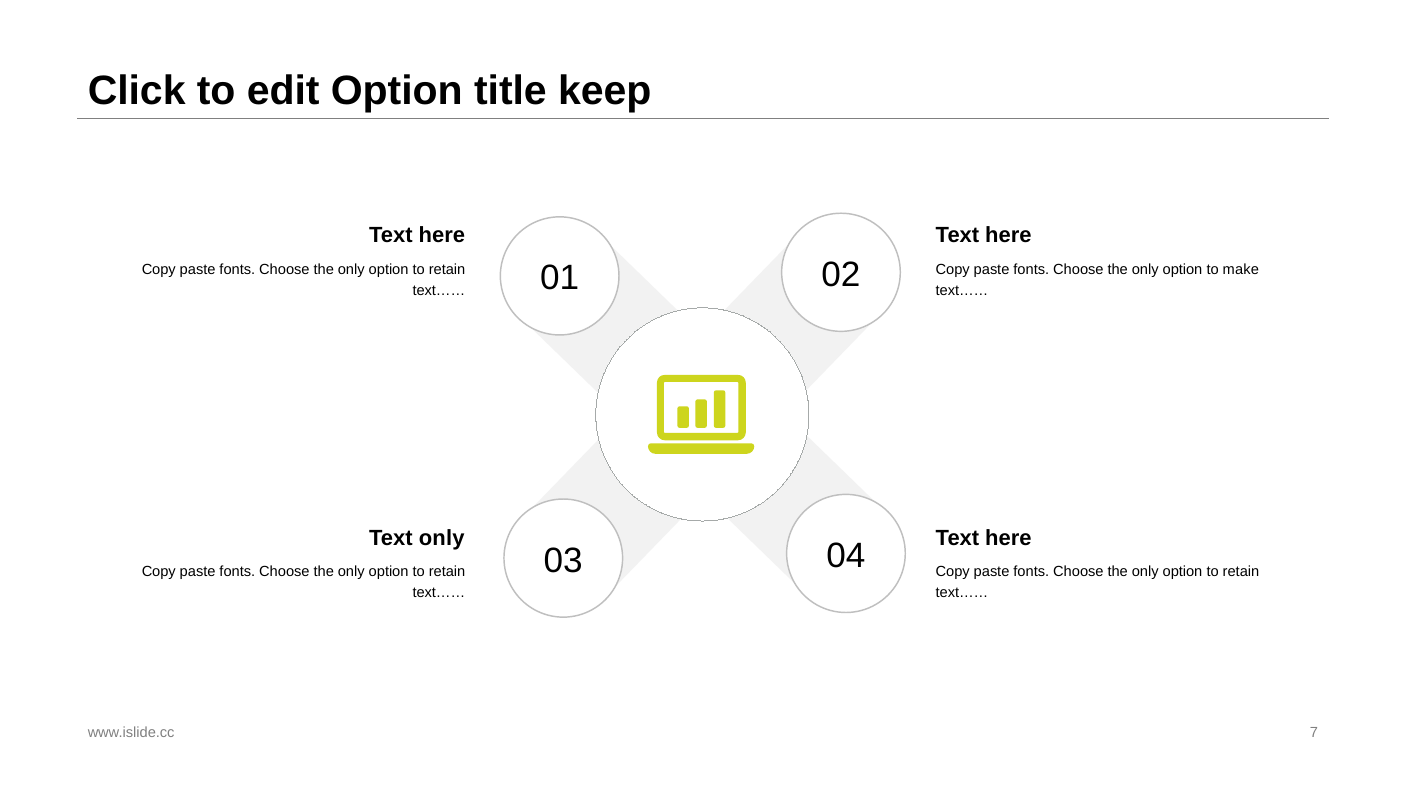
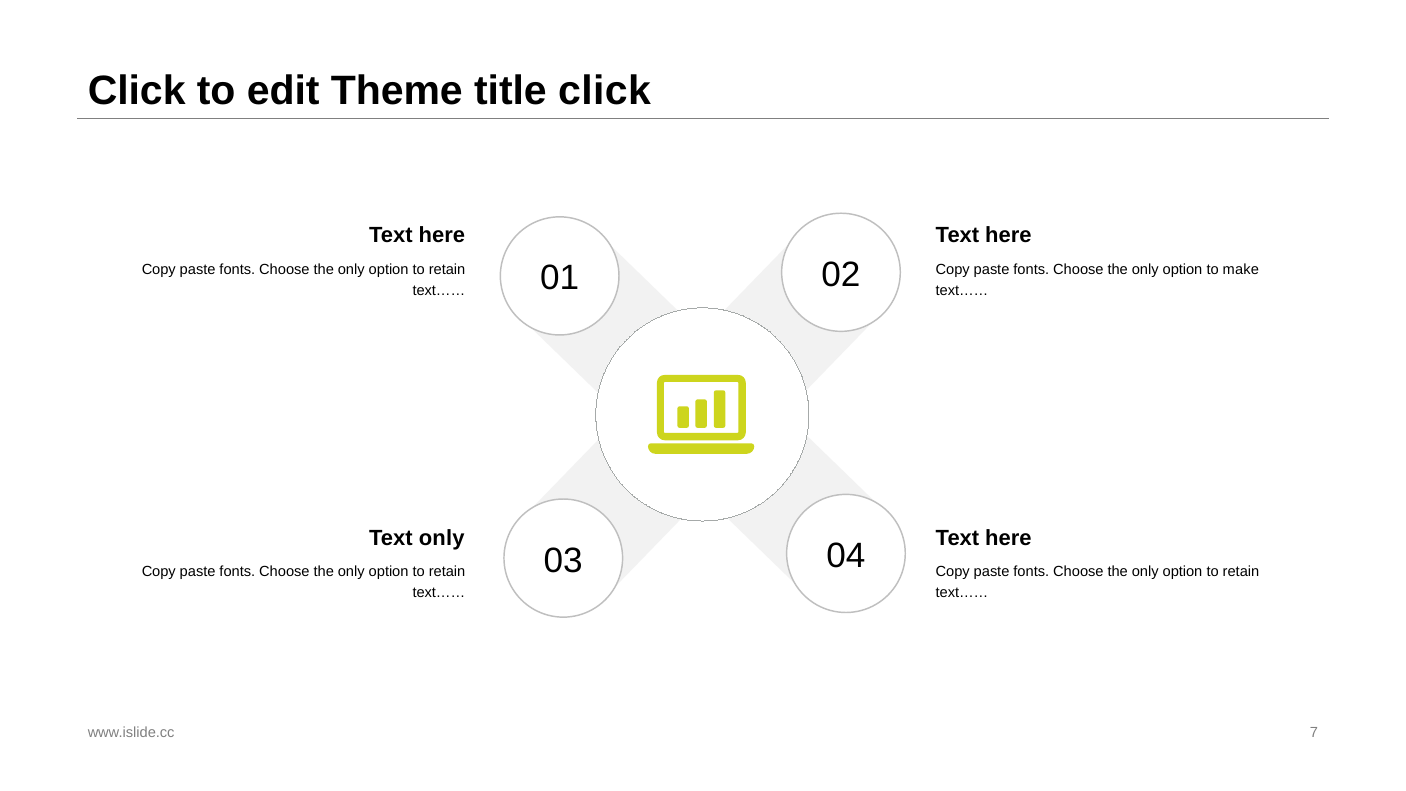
edit Option: Option -> Theme
title keep: keep -> click
